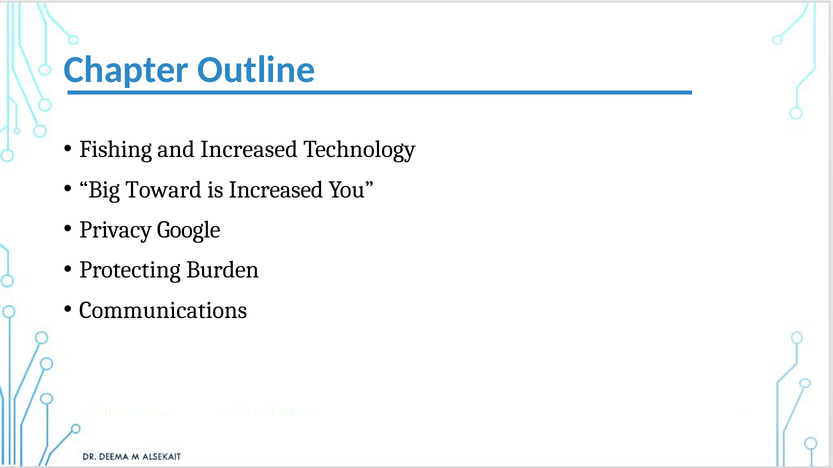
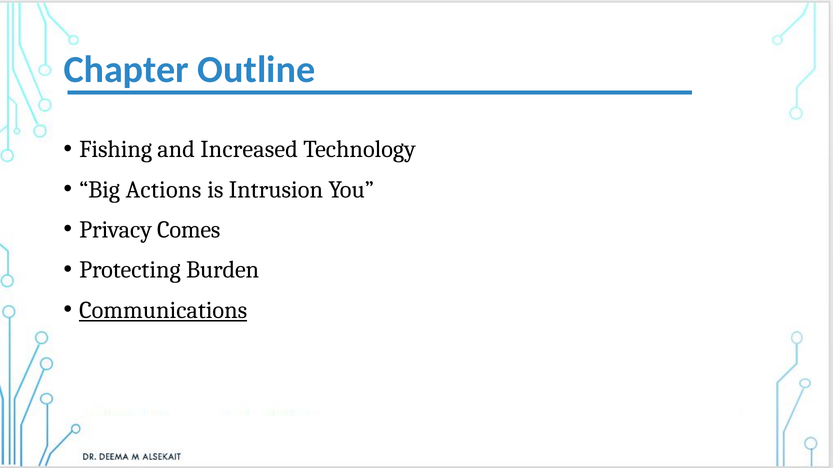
Toward: Toward -> Actions
is Increased: Increased -> Intrusion
Google: Google -> Comes
Communications underline: none -> present
